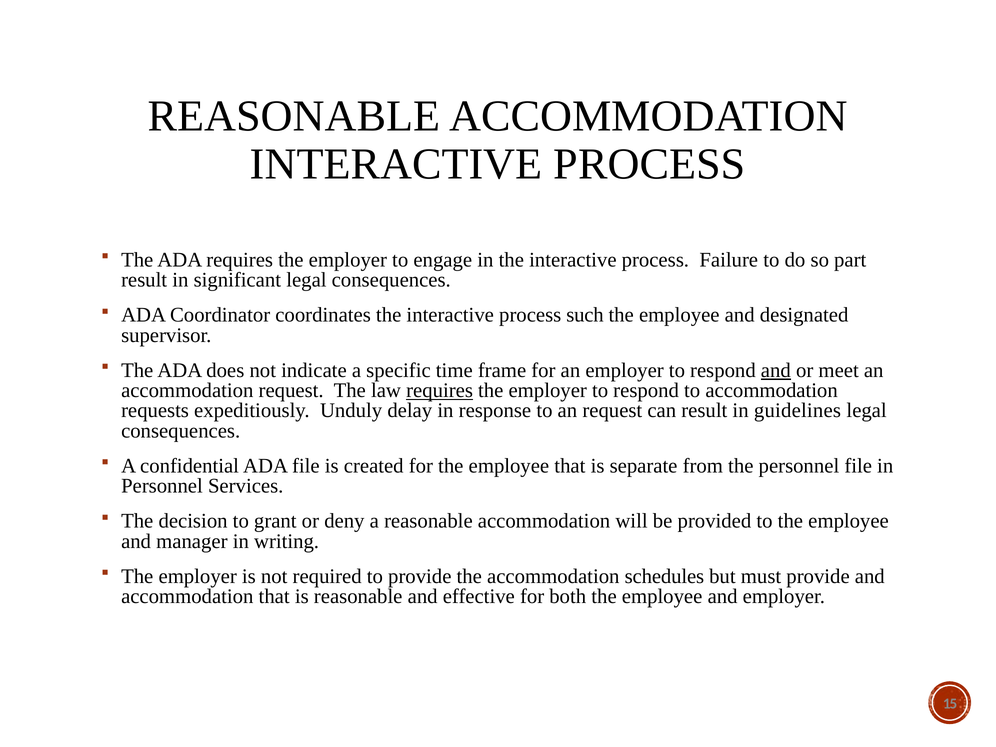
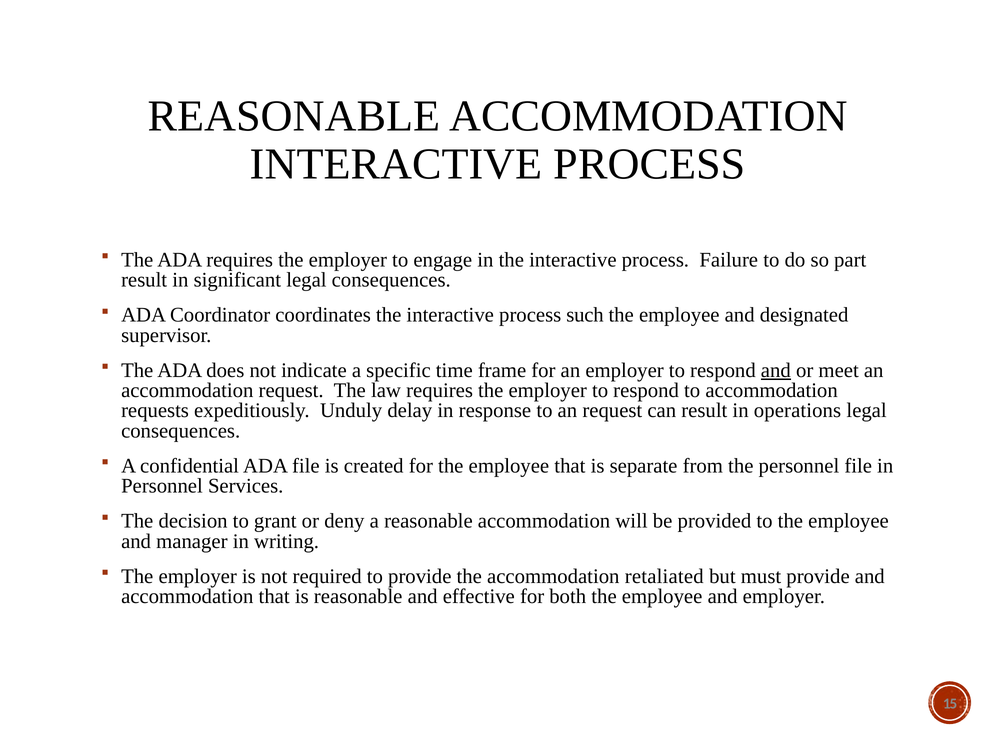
requires at (440, 390) underline: present -> none
guidelines: guidelines -> operations
schedules: schedules -> retaliated
